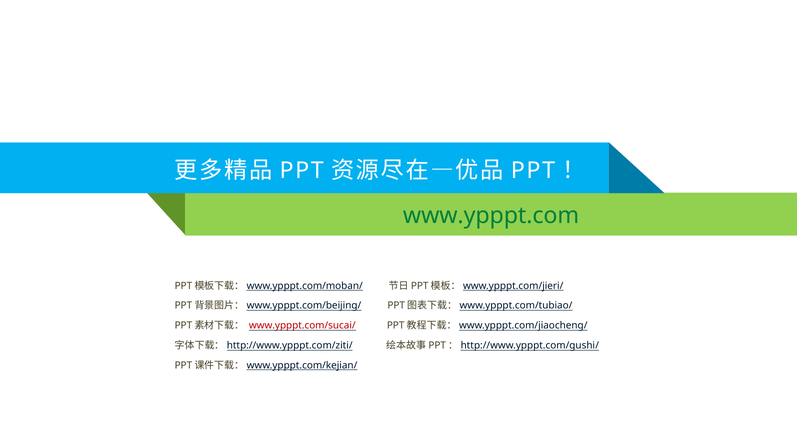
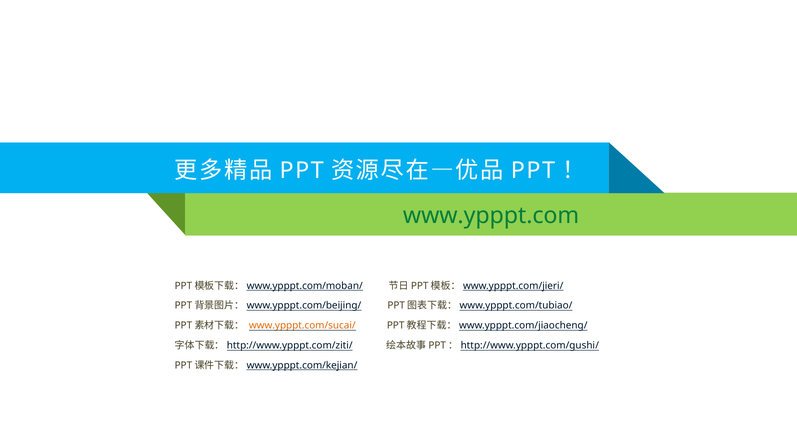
www.ypppt.com/sucai/ colour: red -> orange
